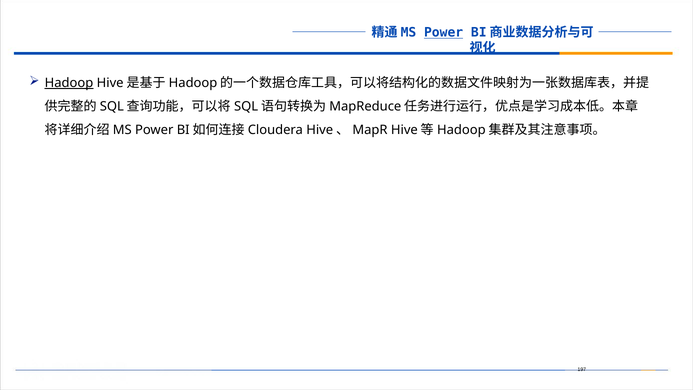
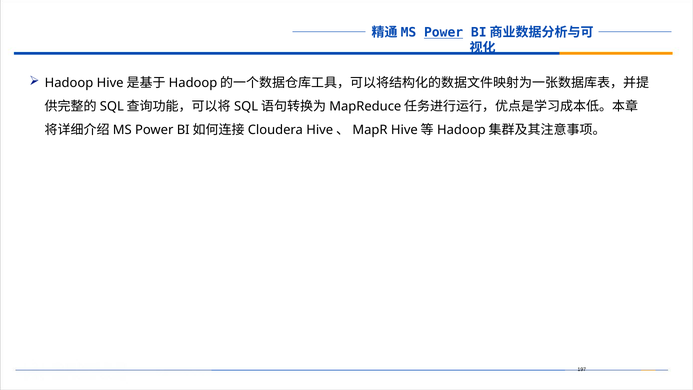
Hadoop underline: present -> none
